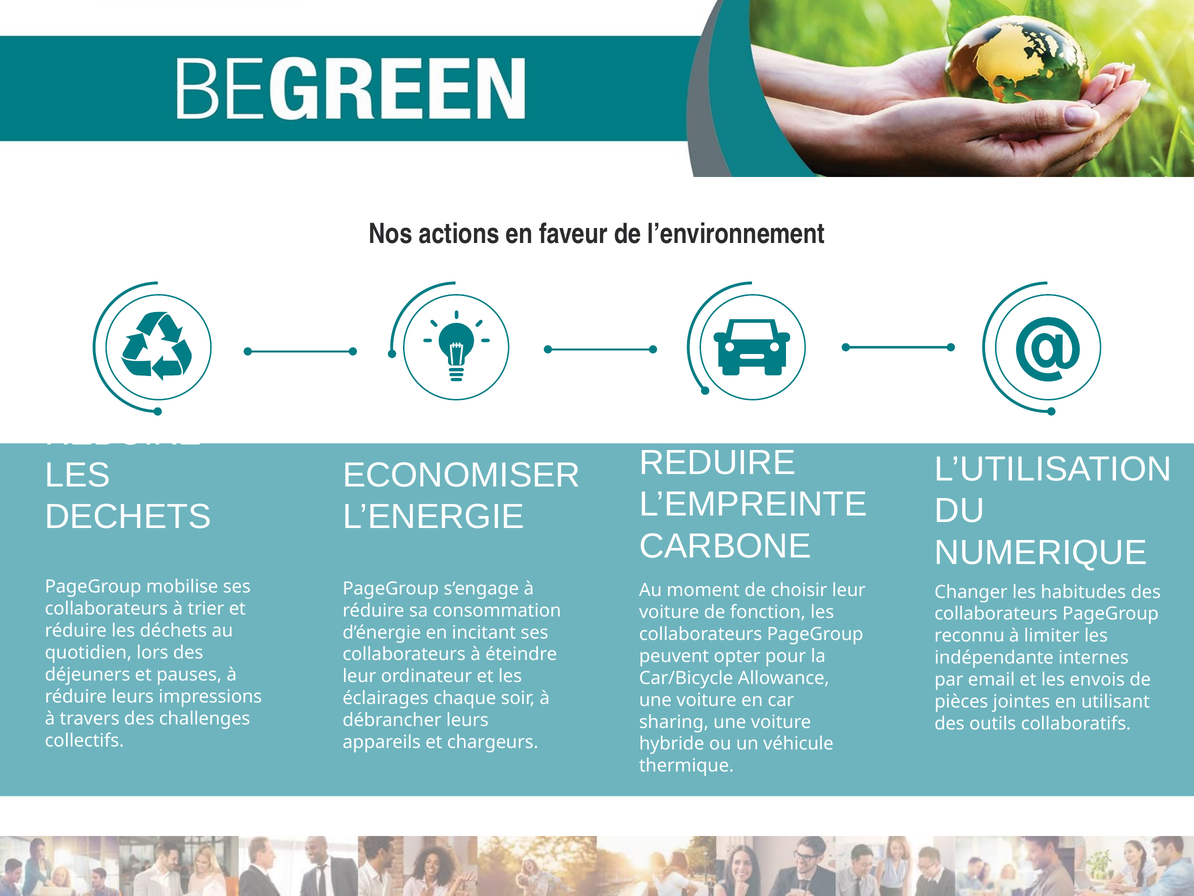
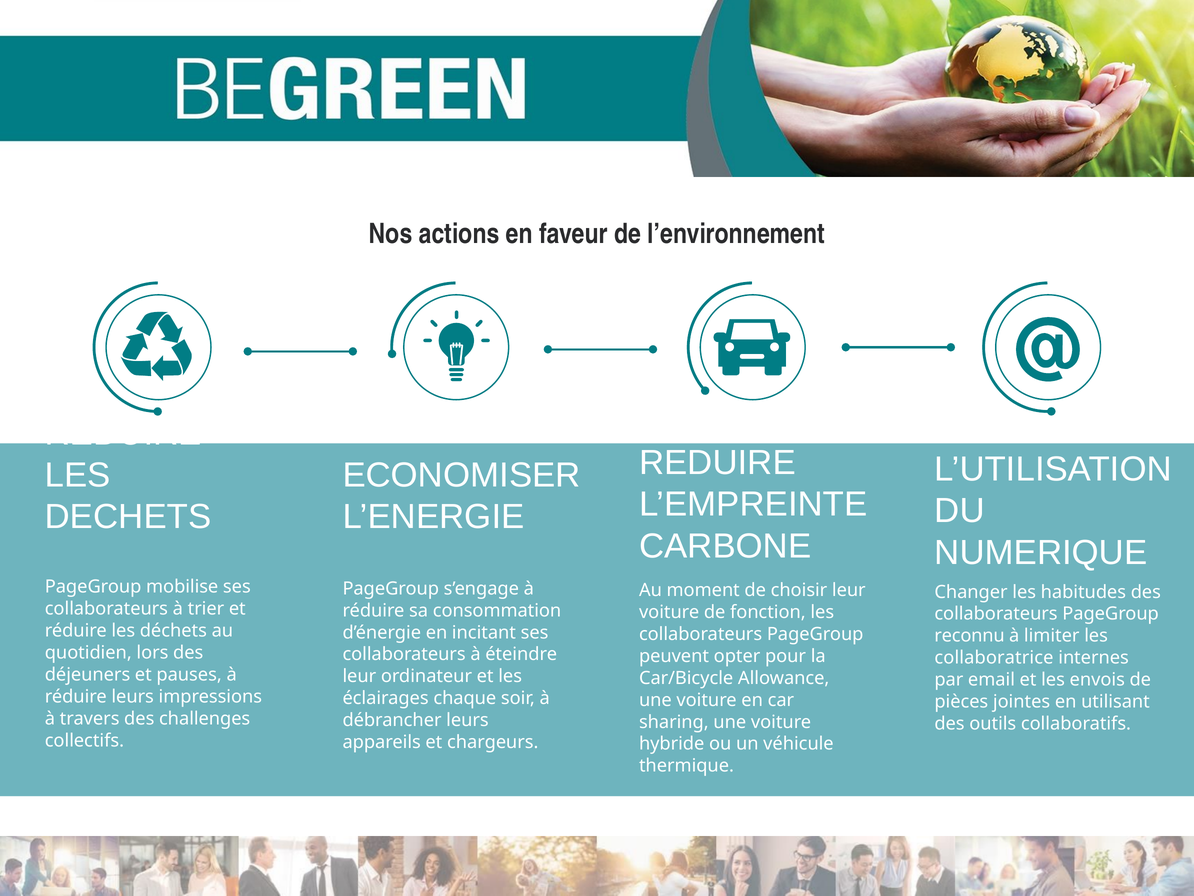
indépendante: indépendante -> collaboratrice
